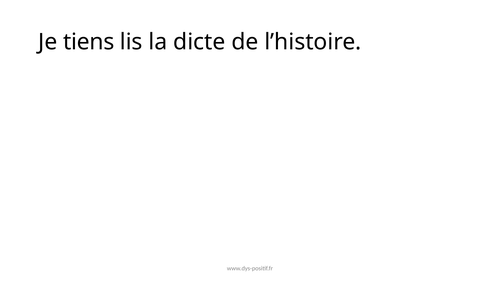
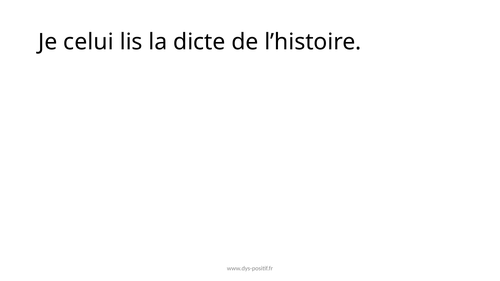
tiens: tiens -> celui
